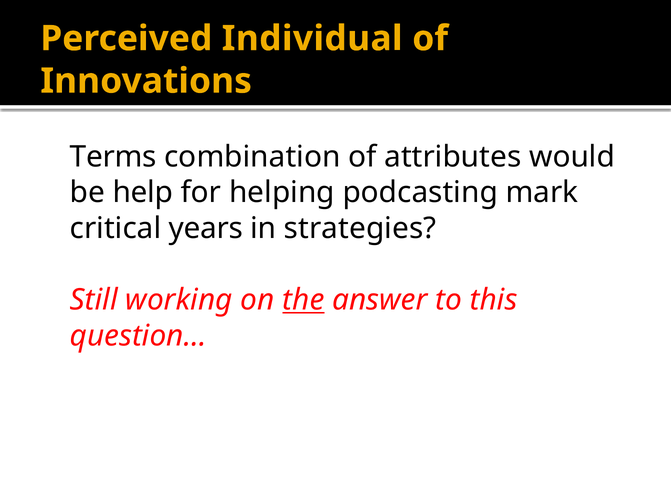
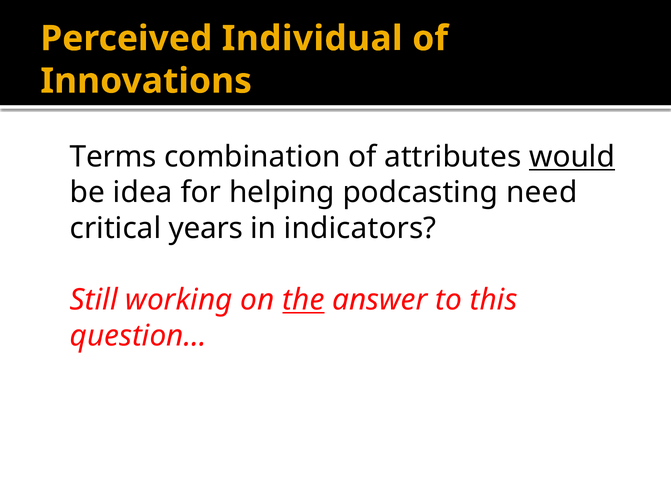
would underline: none -> present
help: help -> idea
mark: mark -> need
strategies: strategies -> indicators
